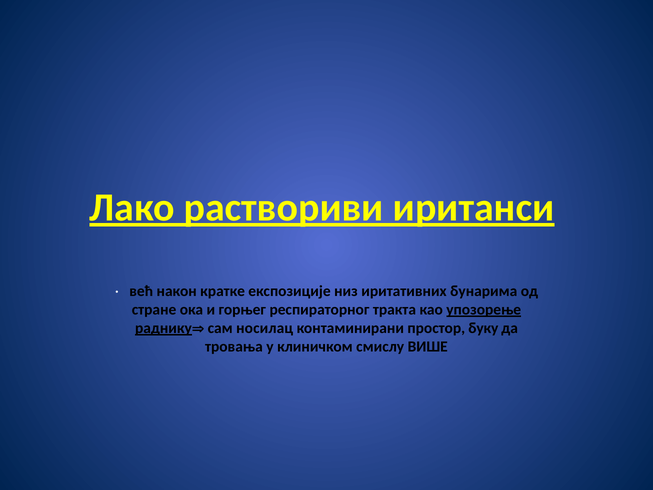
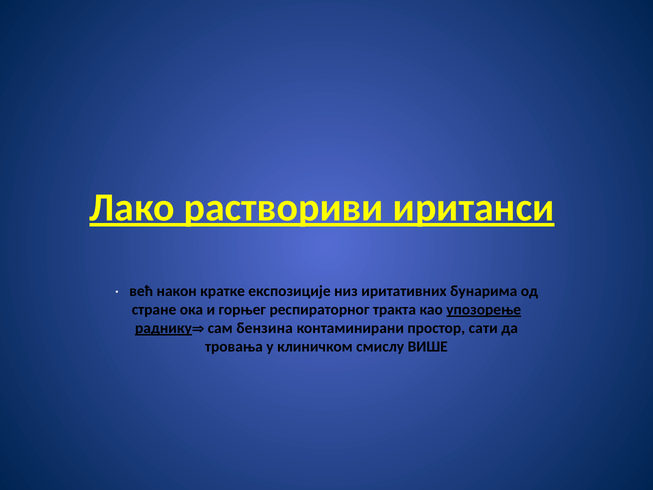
носилац: носилац -> бензина
буку: буку -> сати
